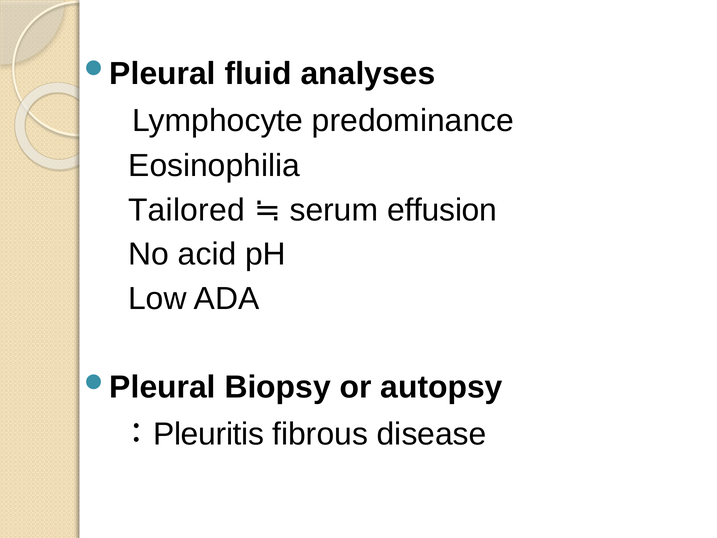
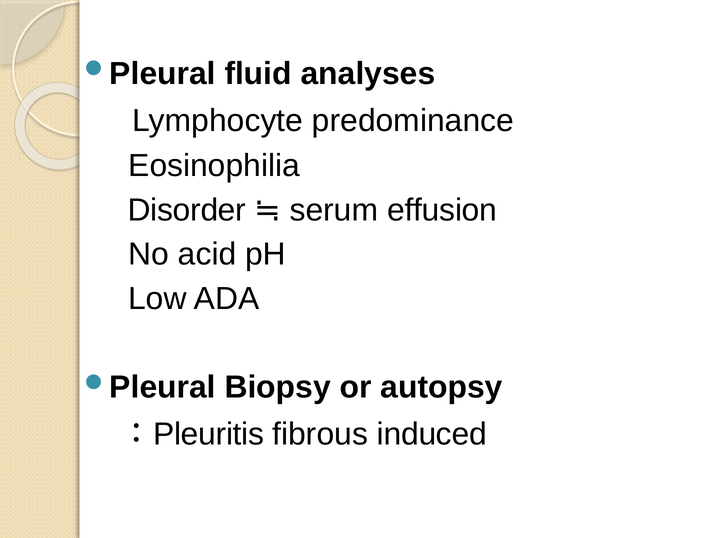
Tailored: Tailored -> Disorder
disease: disease -> induced
